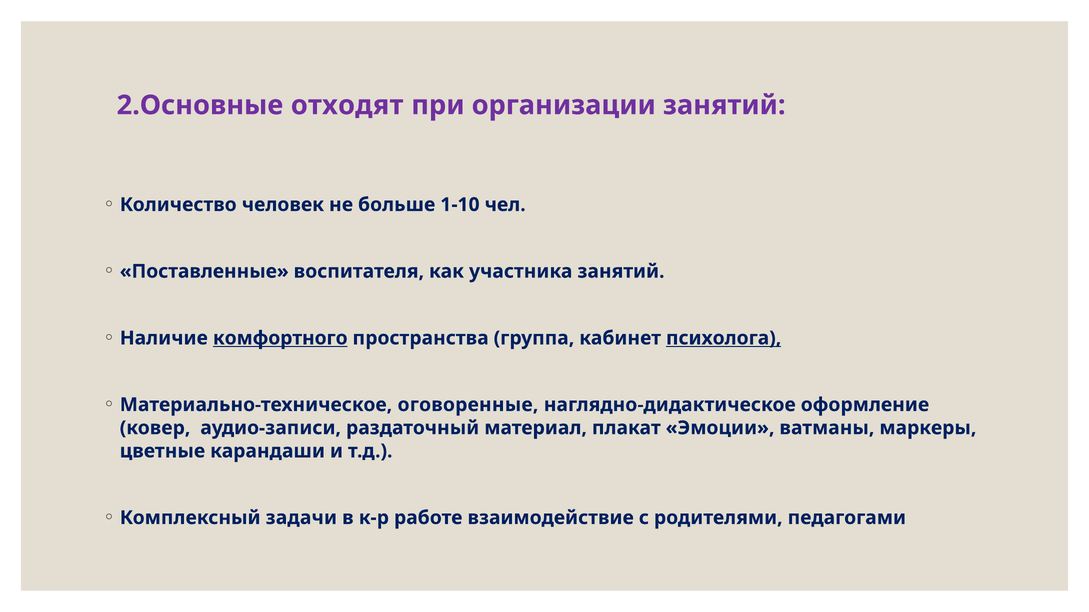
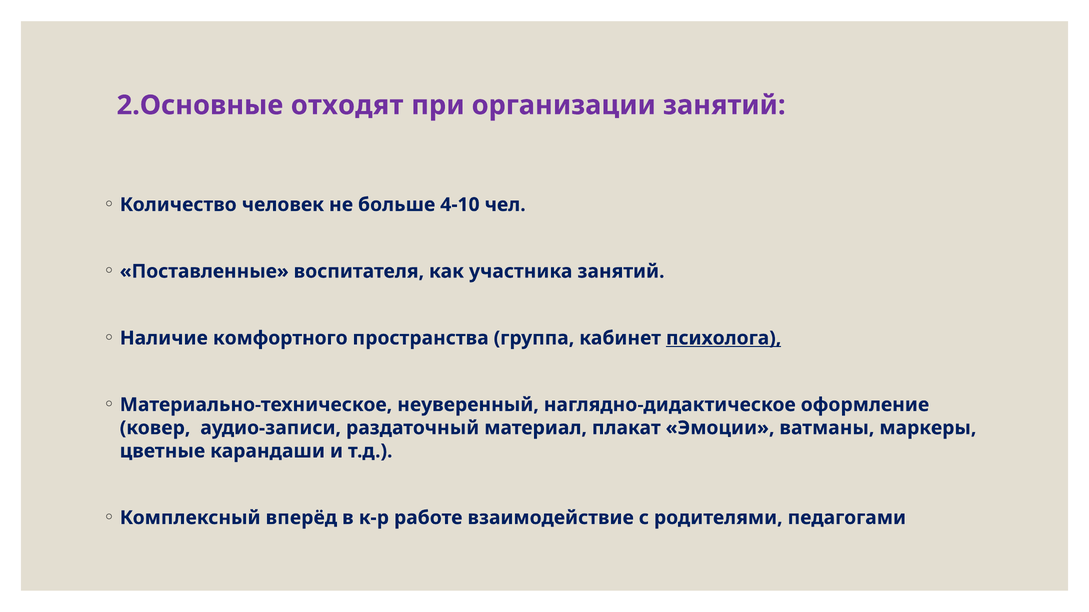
1-10: 1-10 -> 4-10
комфортного underline: present -> none
оговоренные: оговоренные -> неуверенный
задачи: задачи -> вперёд
